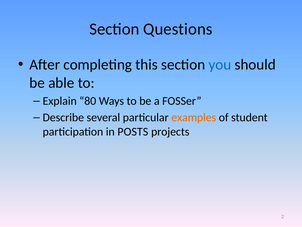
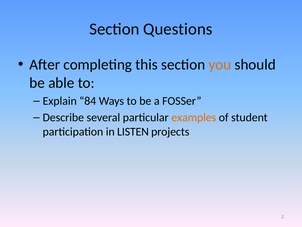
you colour: blue -> orange
80: 80 -> 84
POSTS: POSTS -> LISTEN
